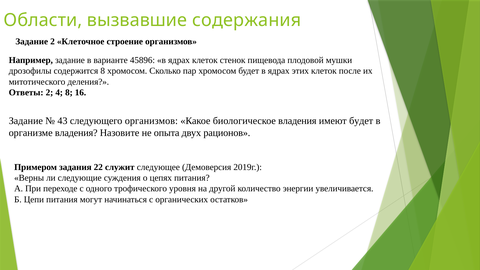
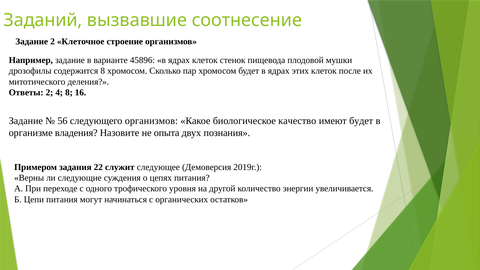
Области: Области -> Заданий
содержания: содержания -> соотнесение
43: 43 -> 56
биологическое владения: владения -> качество
рационов: рационов -> познания
